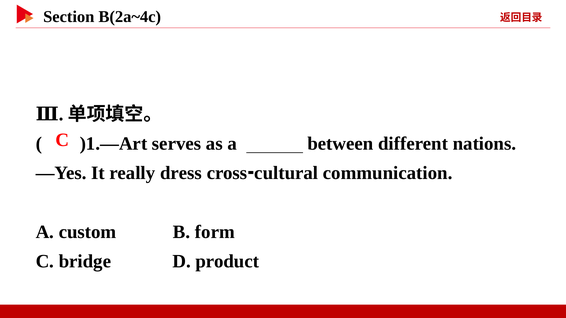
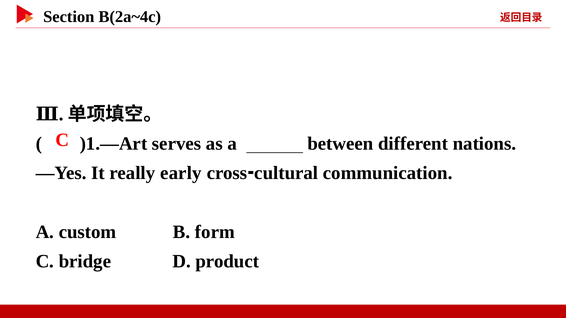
dress: dress -> early
